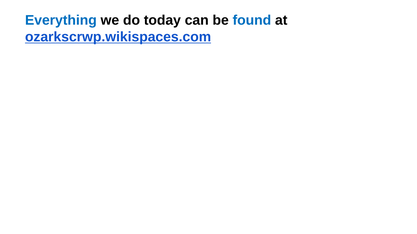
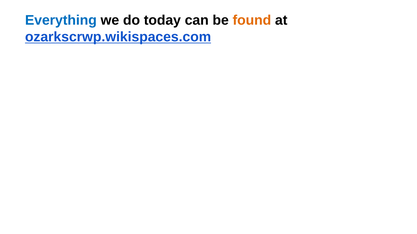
found colour: blue -> orange
